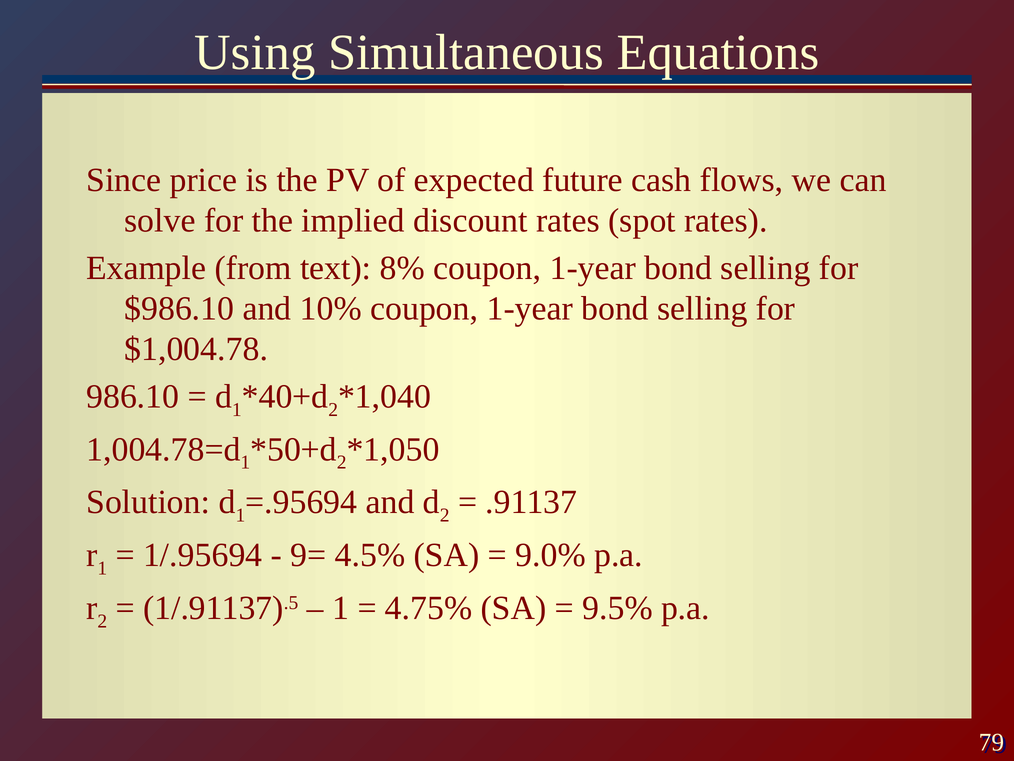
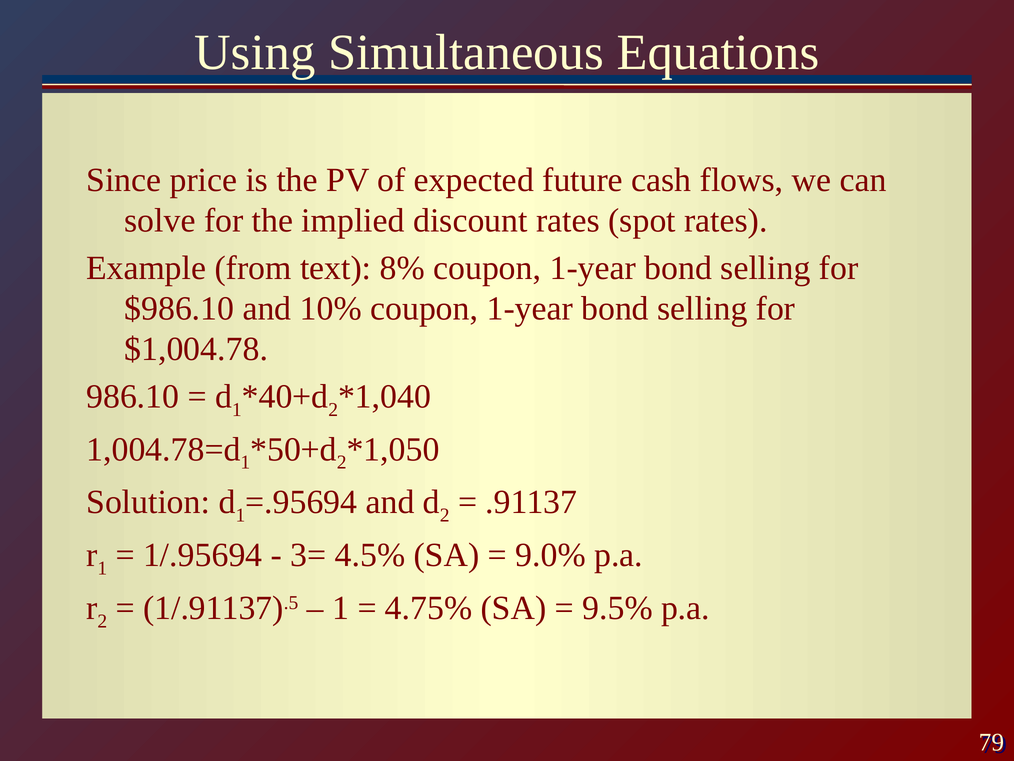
9=: 9= -> 3=
